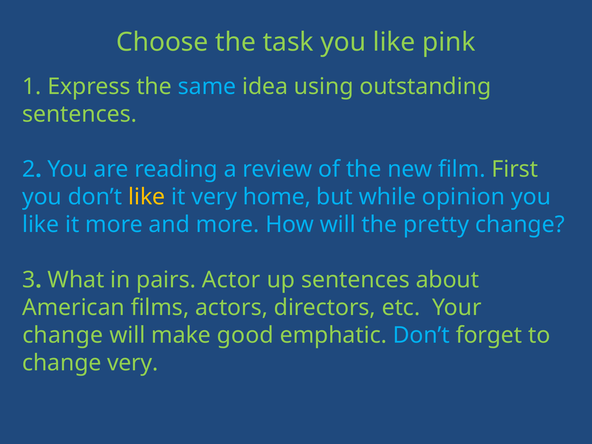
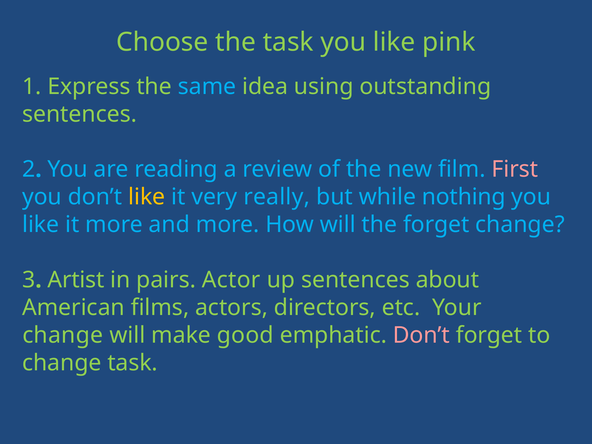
First colour: light green -> pink
home: home -> really
opinion: opinion -> nothing
the pretty: pretty -> forget
What: What -> Artist
Don’t at (421, 335) colour: light blue -> pink
change very: very -> task
